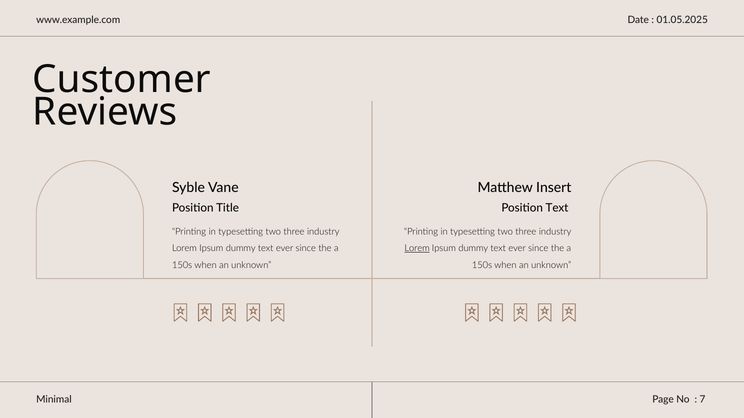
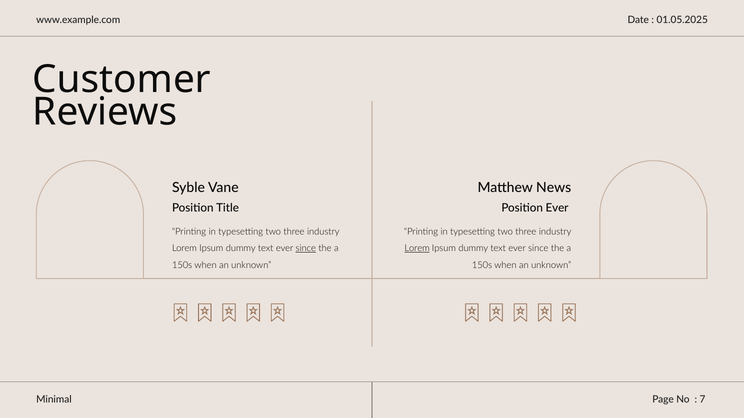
Insert: Insert -> News
Position Text: Text -> Ever
since at (306, 249) underline: none -> present
